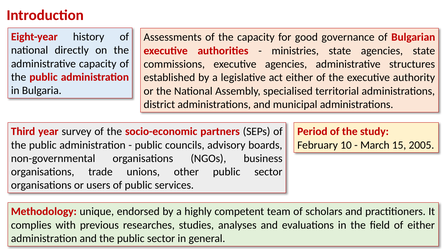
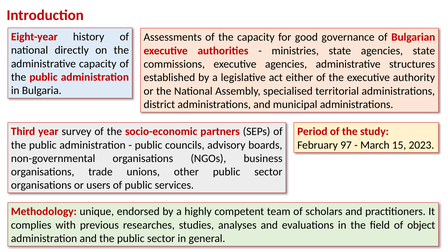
10: 10 -> 97
2005: 2005 -> 2023
of either: either -> object
